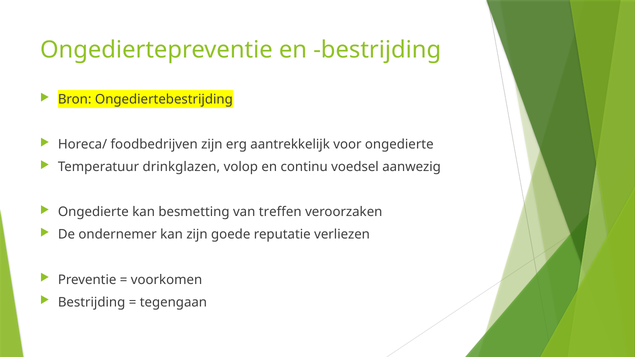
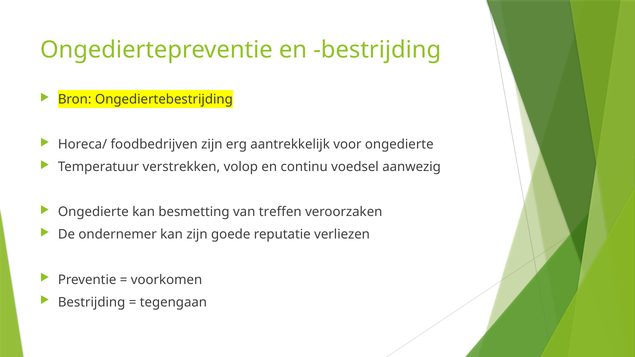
drinkglazen: drinkglazen -> verstrekken
